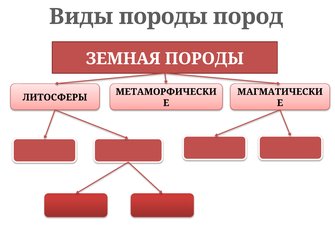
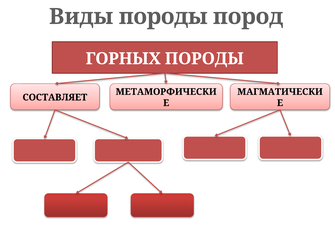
ЗЕМНАЯ: ЗЕМНАЯ -> ГОРНЫХ
ЛИТОСФЕРЫ: ЛИТОСФЕРЫ -> СОСТАВЛЯЕТ
